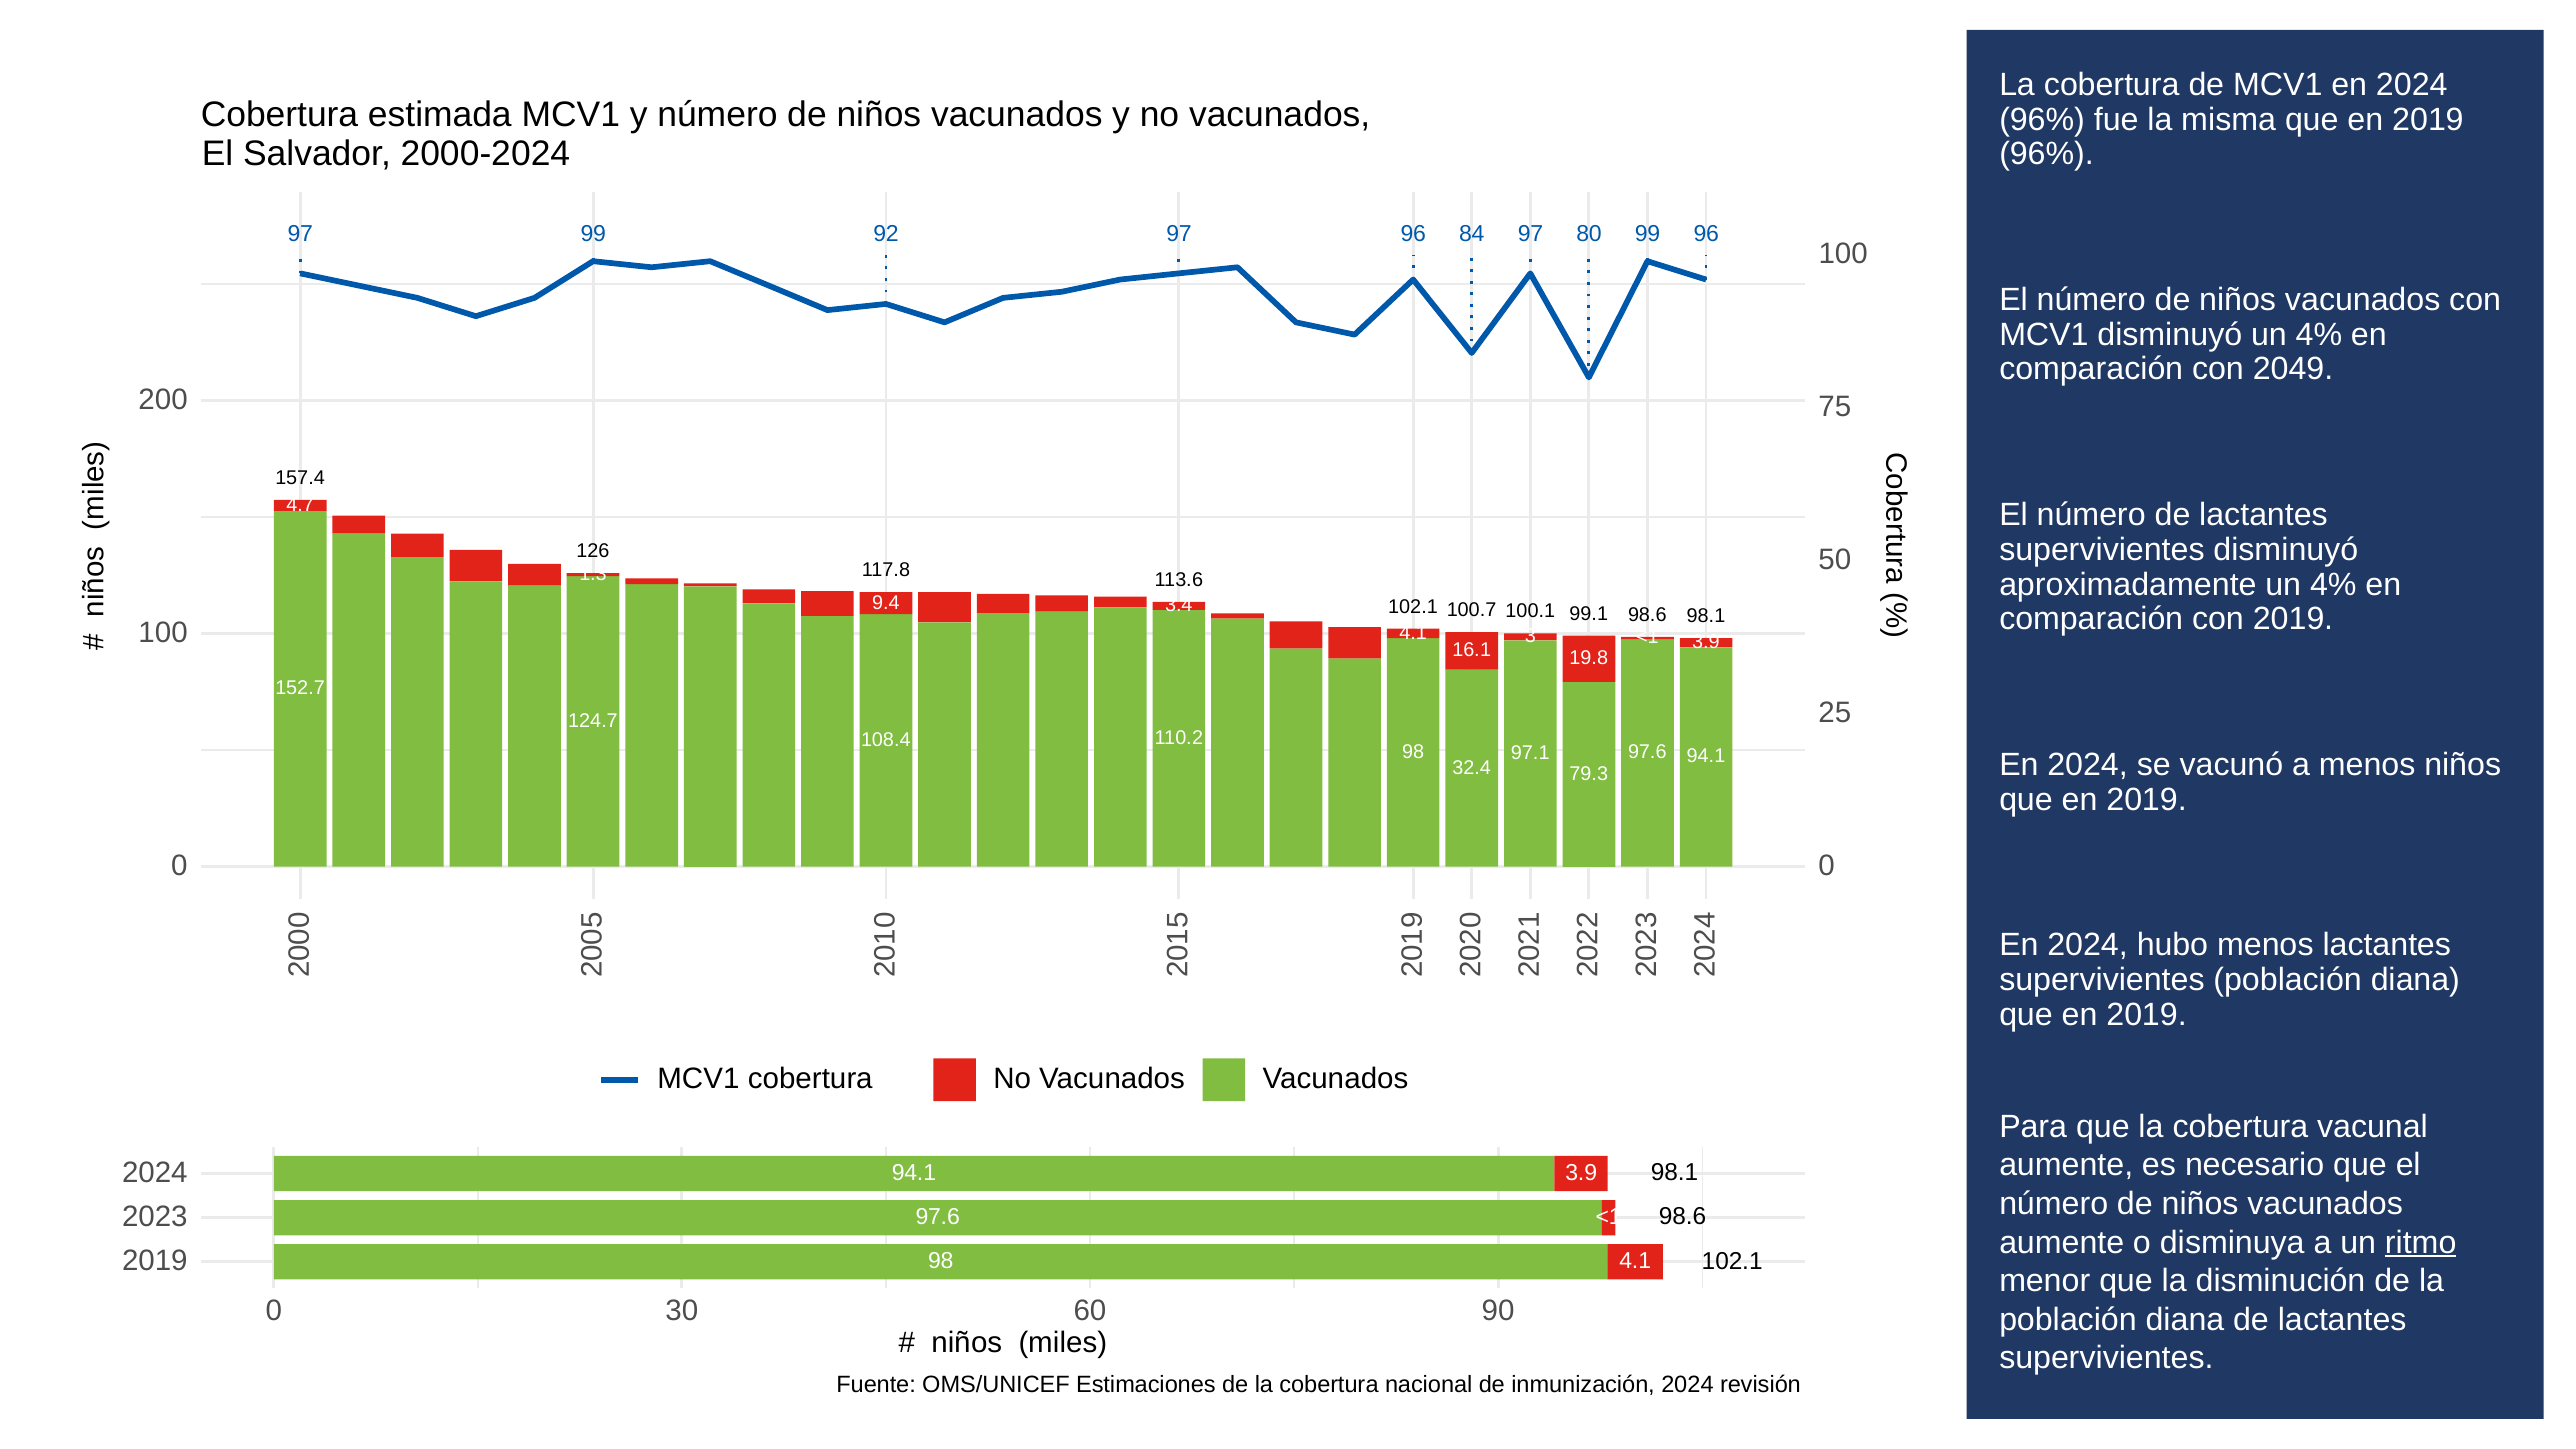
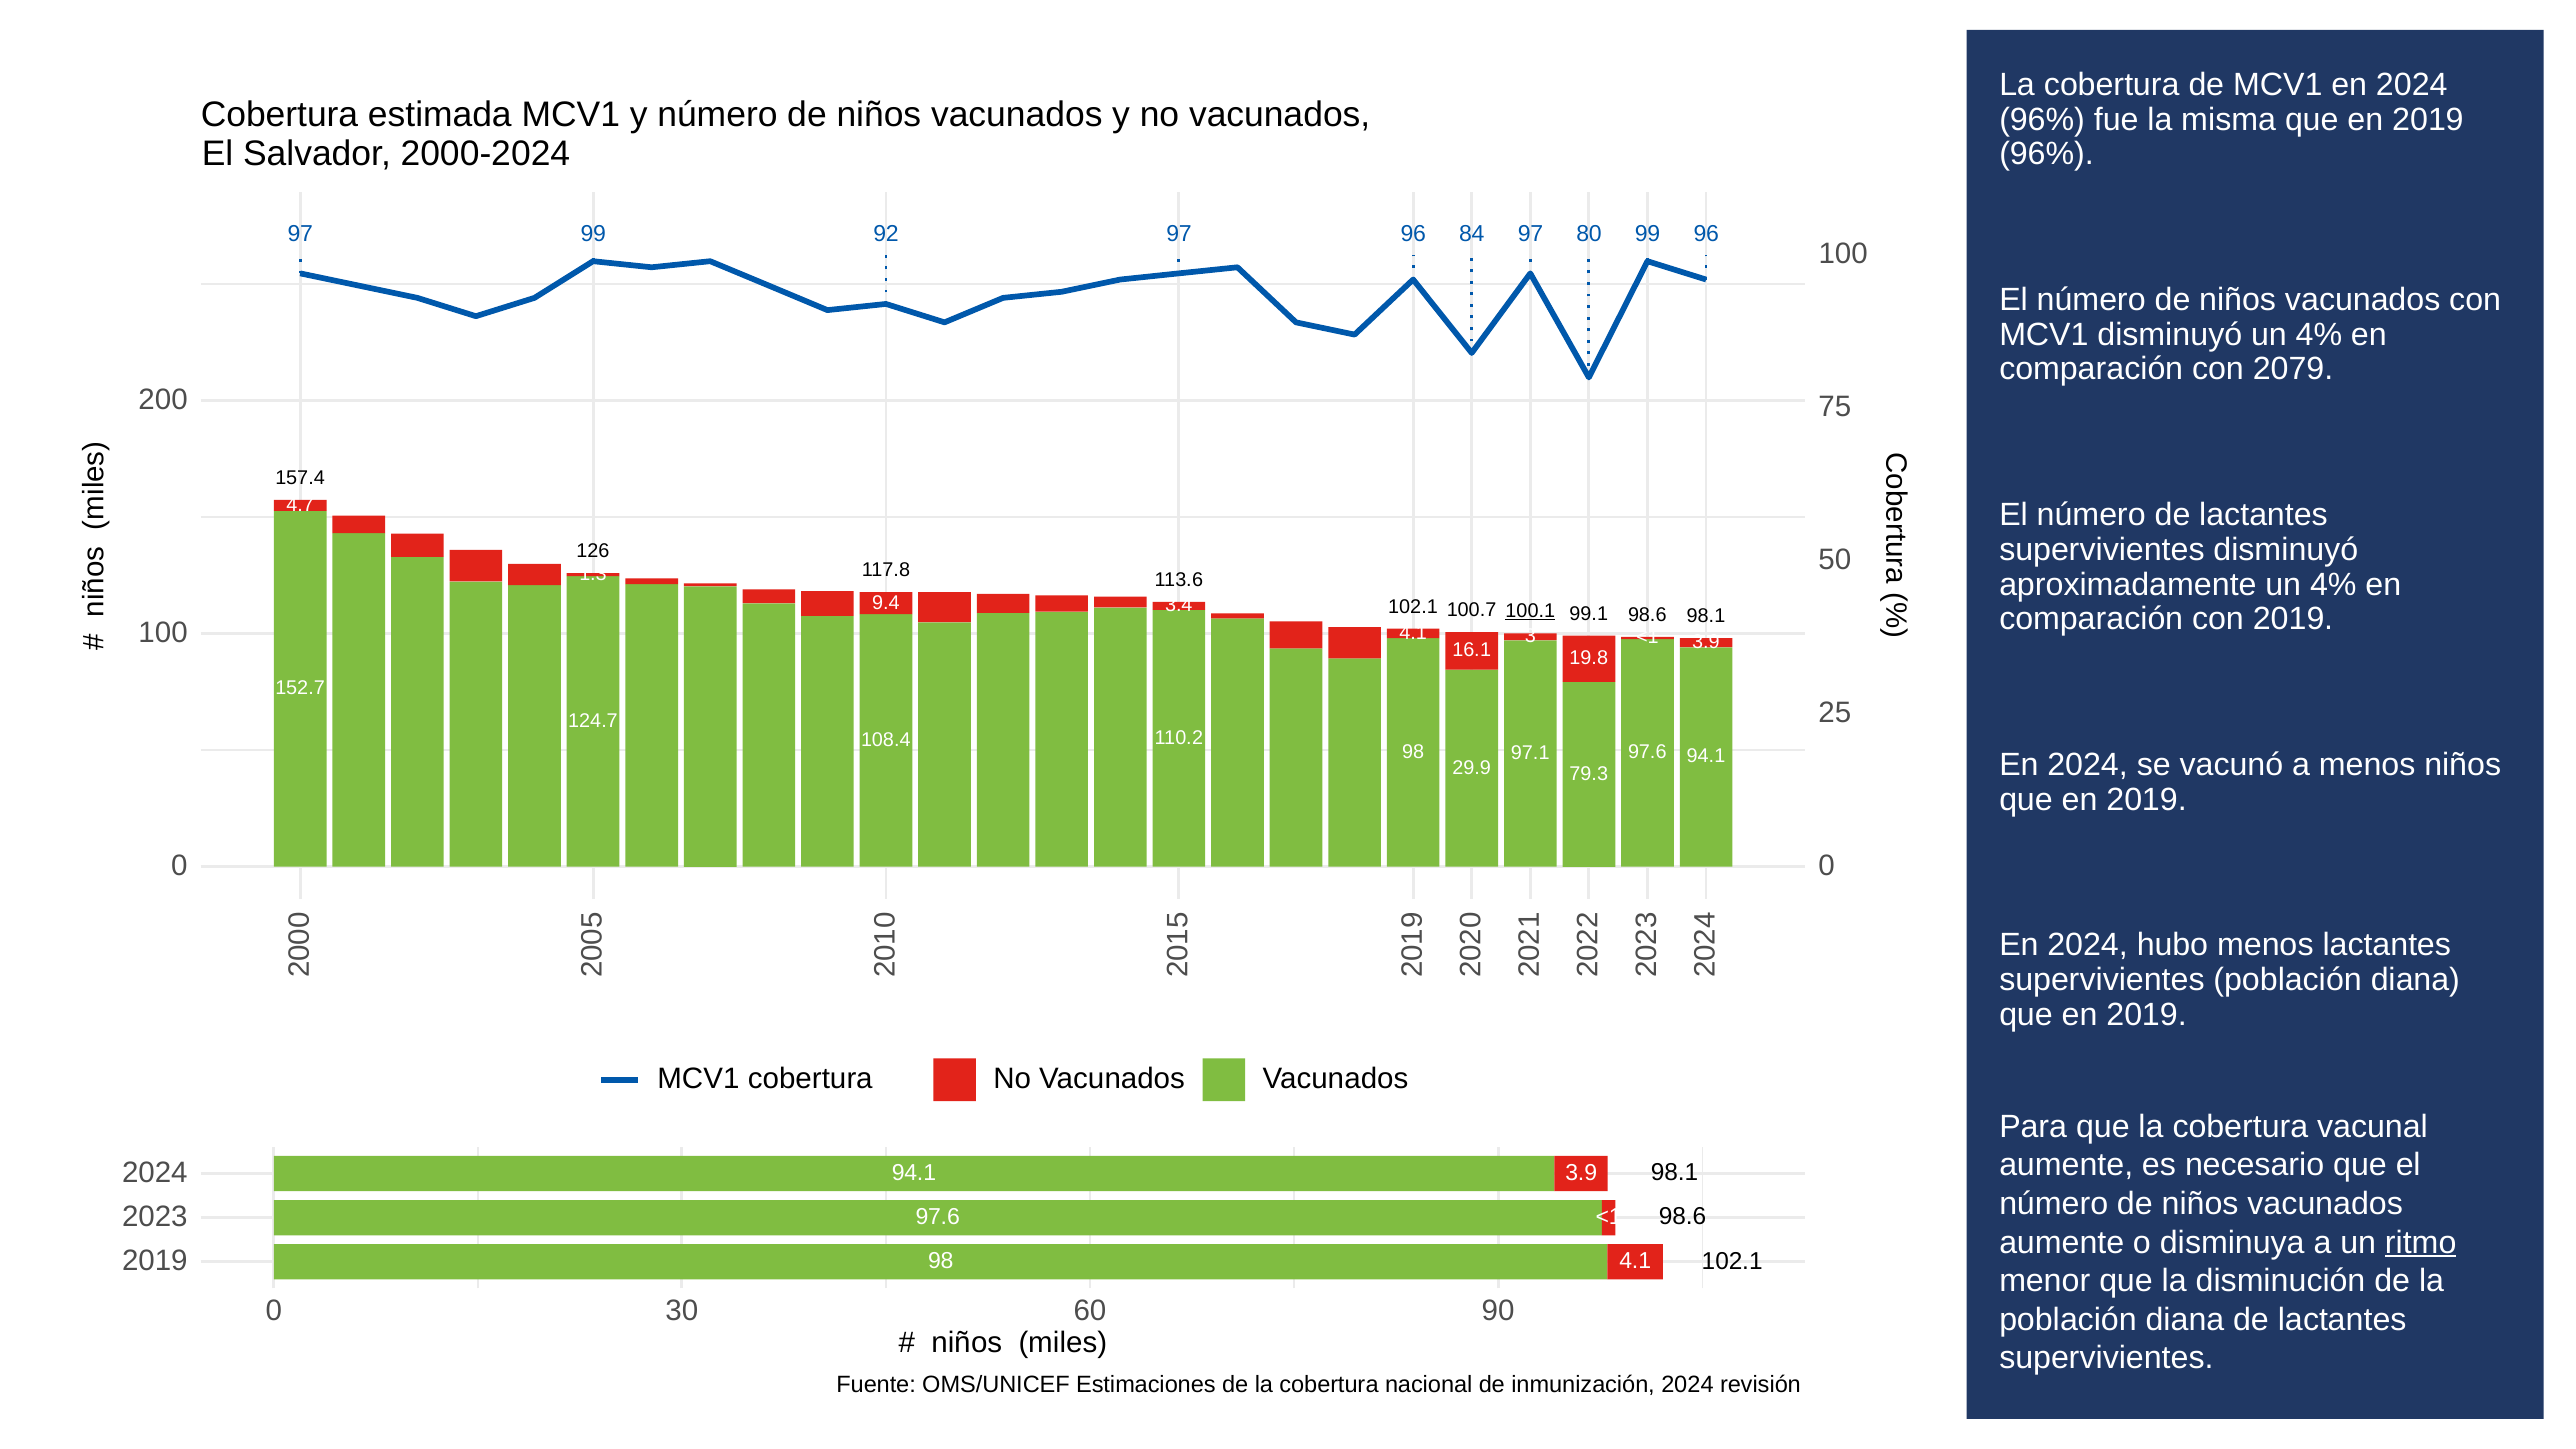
2049: 2049 -> 2079
100.1 underline: none -> present
32.4: 32.4 -> 29.9
